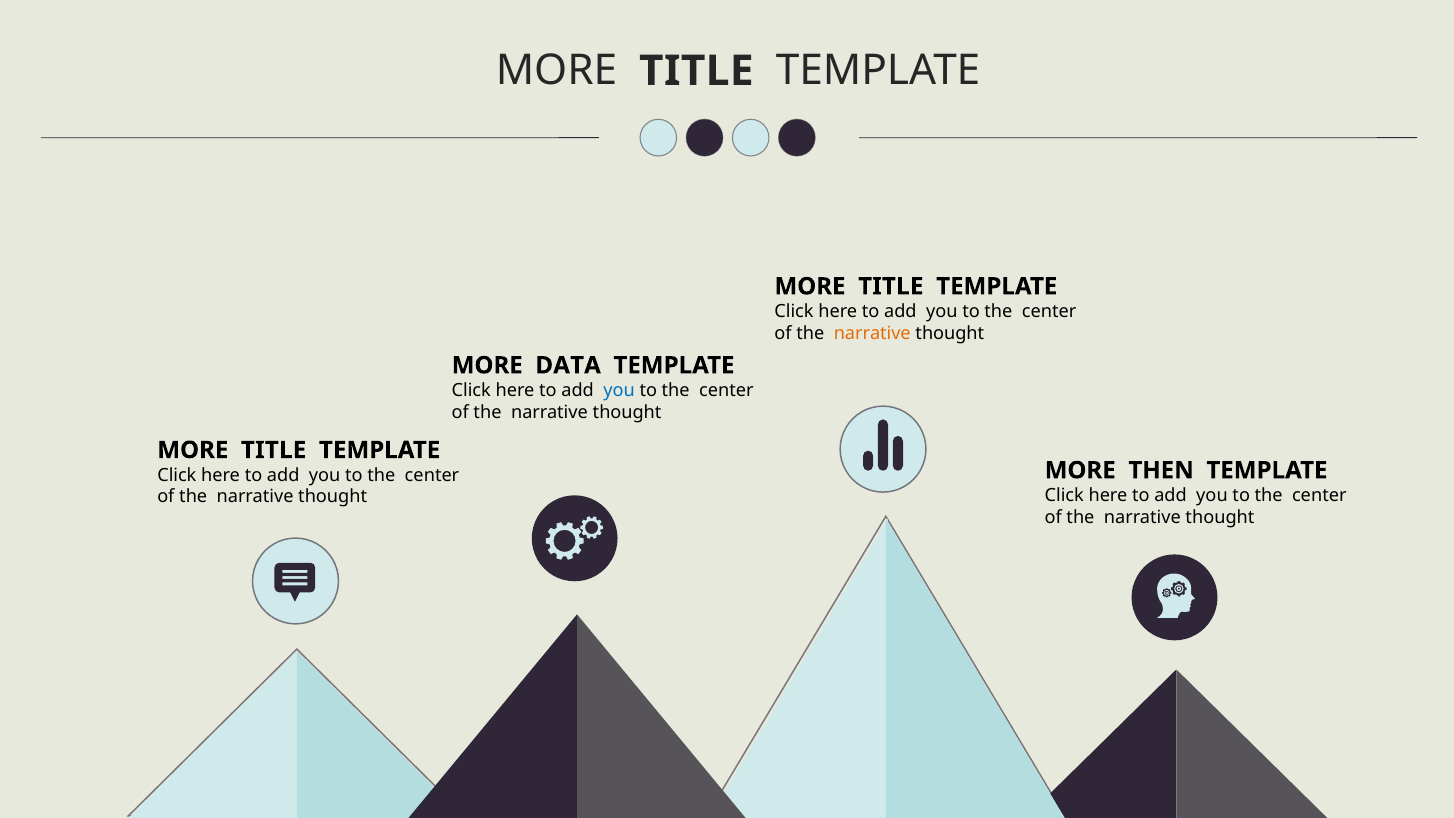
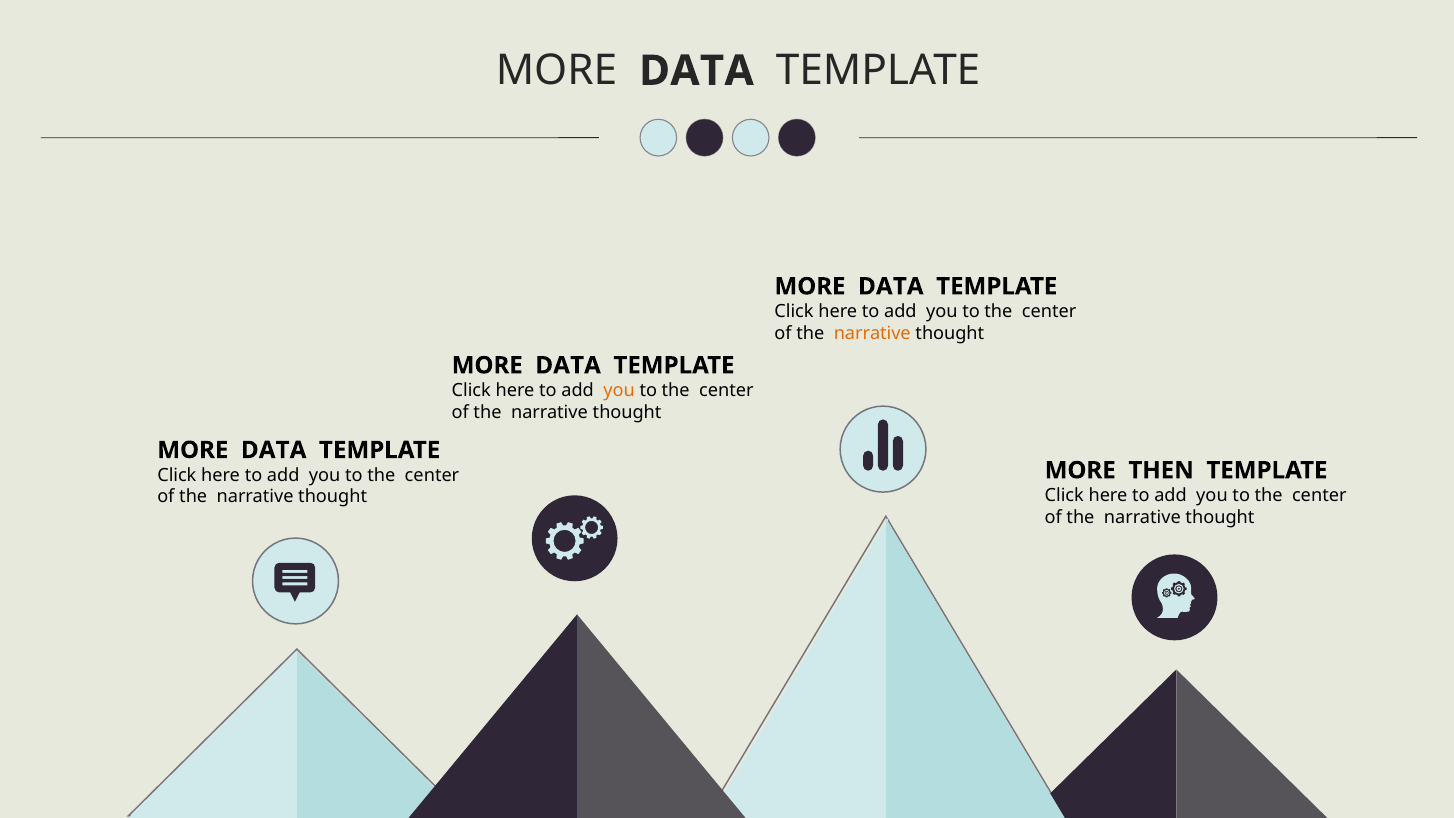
TITLE at (696, 71): TITLE -> DATA
TITLE at (891, 286): TITLE -> DATA
you at (619, 390) colour: blue -> orange
TITLE at (274, 450): TITLE -> DATA
